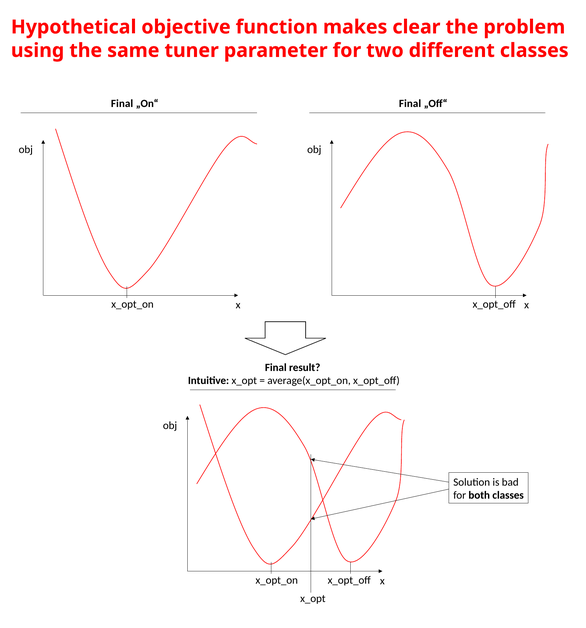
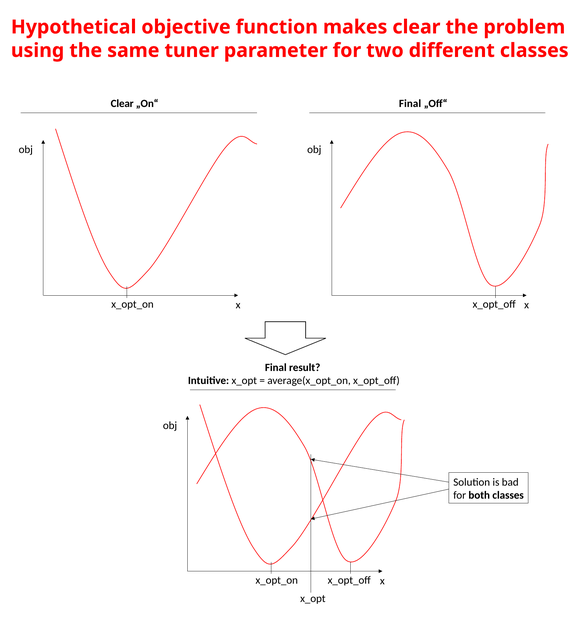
Final at (122, 104): Final -> Clear
